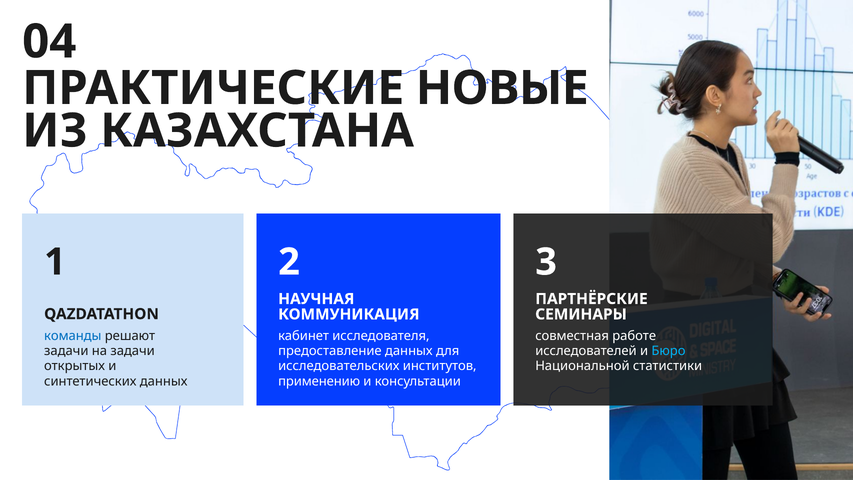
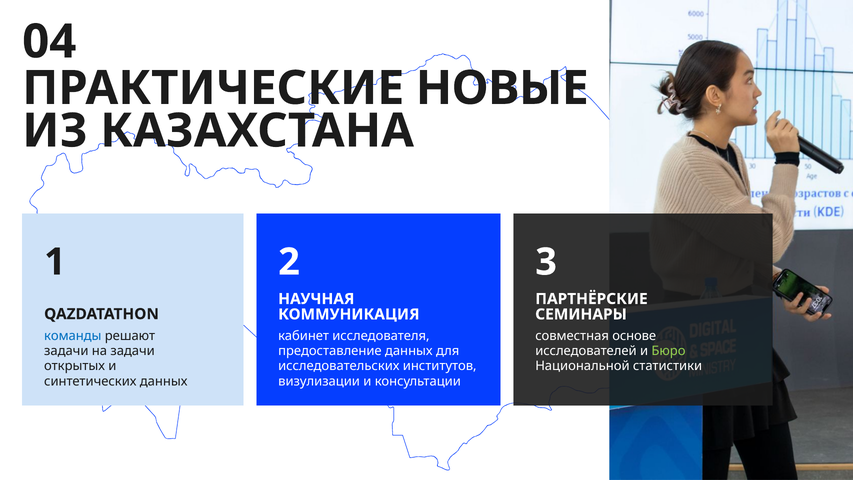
работе: работе -> основе
Бюро colour: light blue -> light green
применению: применению -> визулизации
